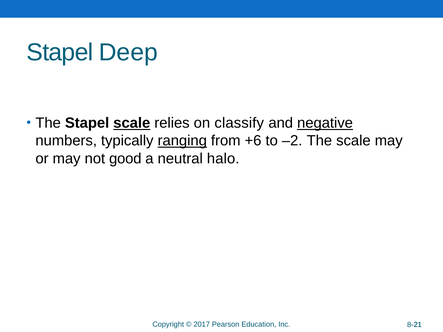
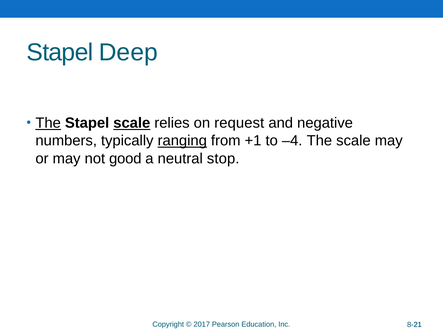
The at (48, 123) underline: none -> present
classify: classify -> request
negative underline: present -> none
+6: +6 -> +1
–2: –2 -> –4
halo: halo -> stop
